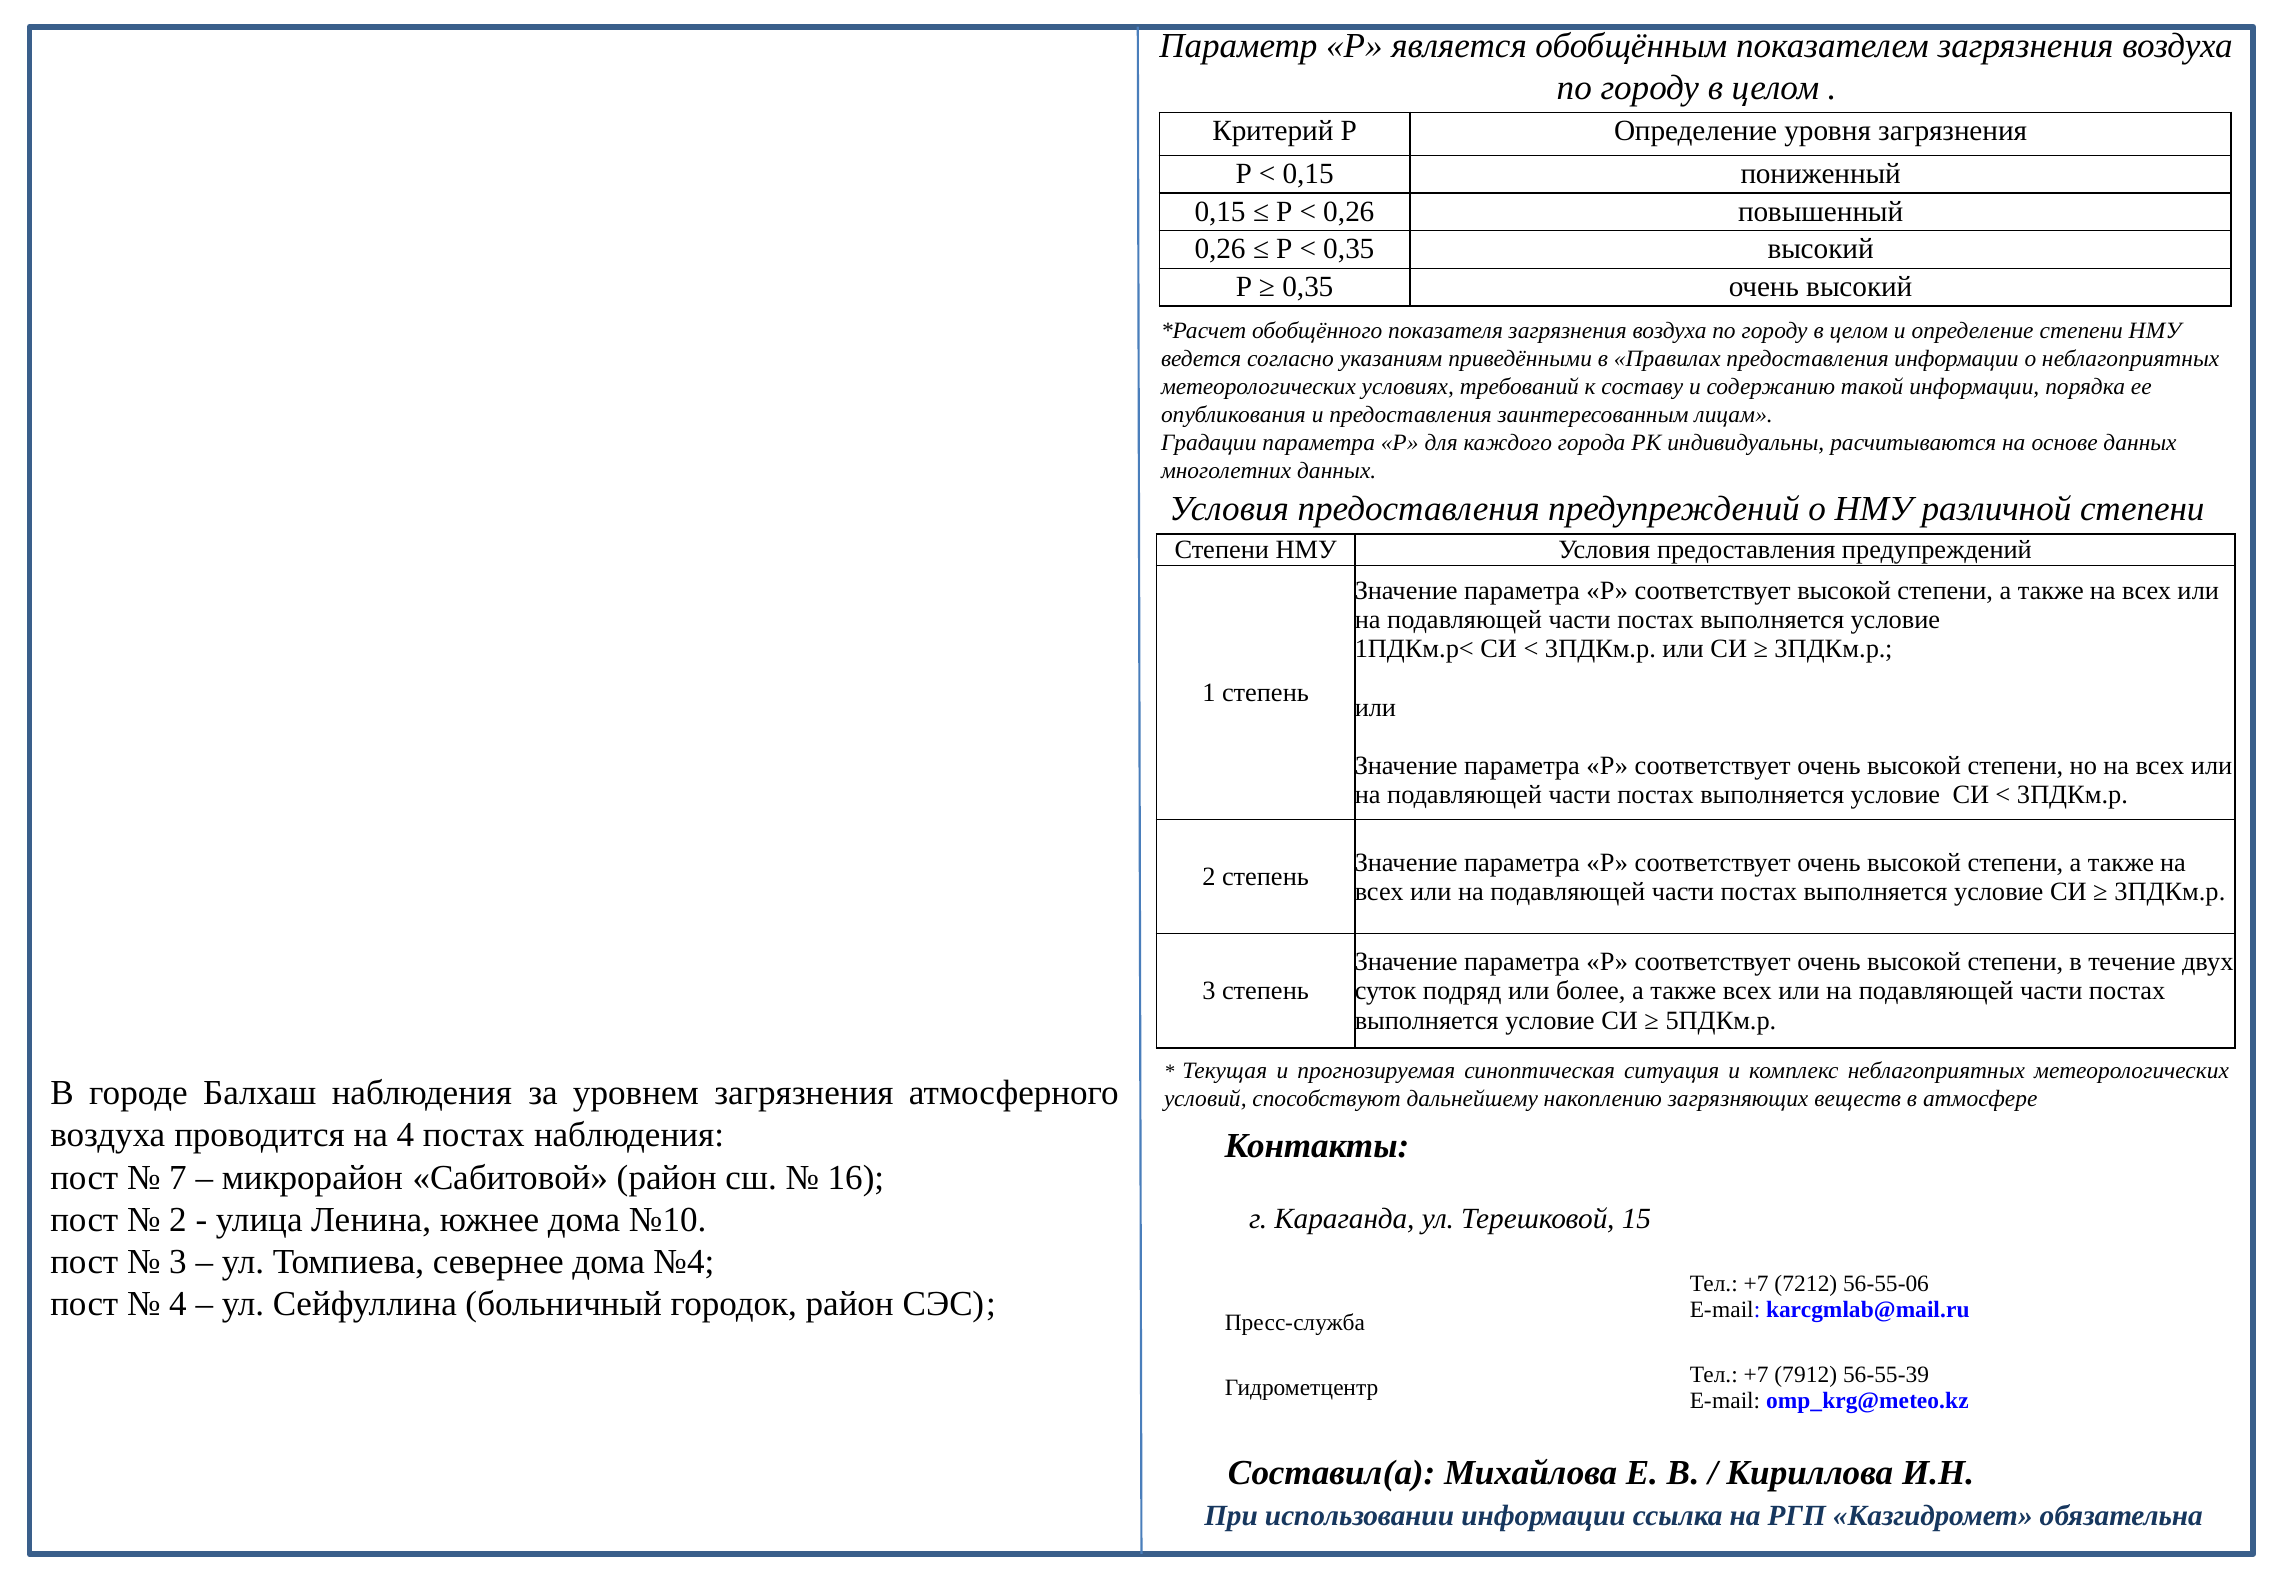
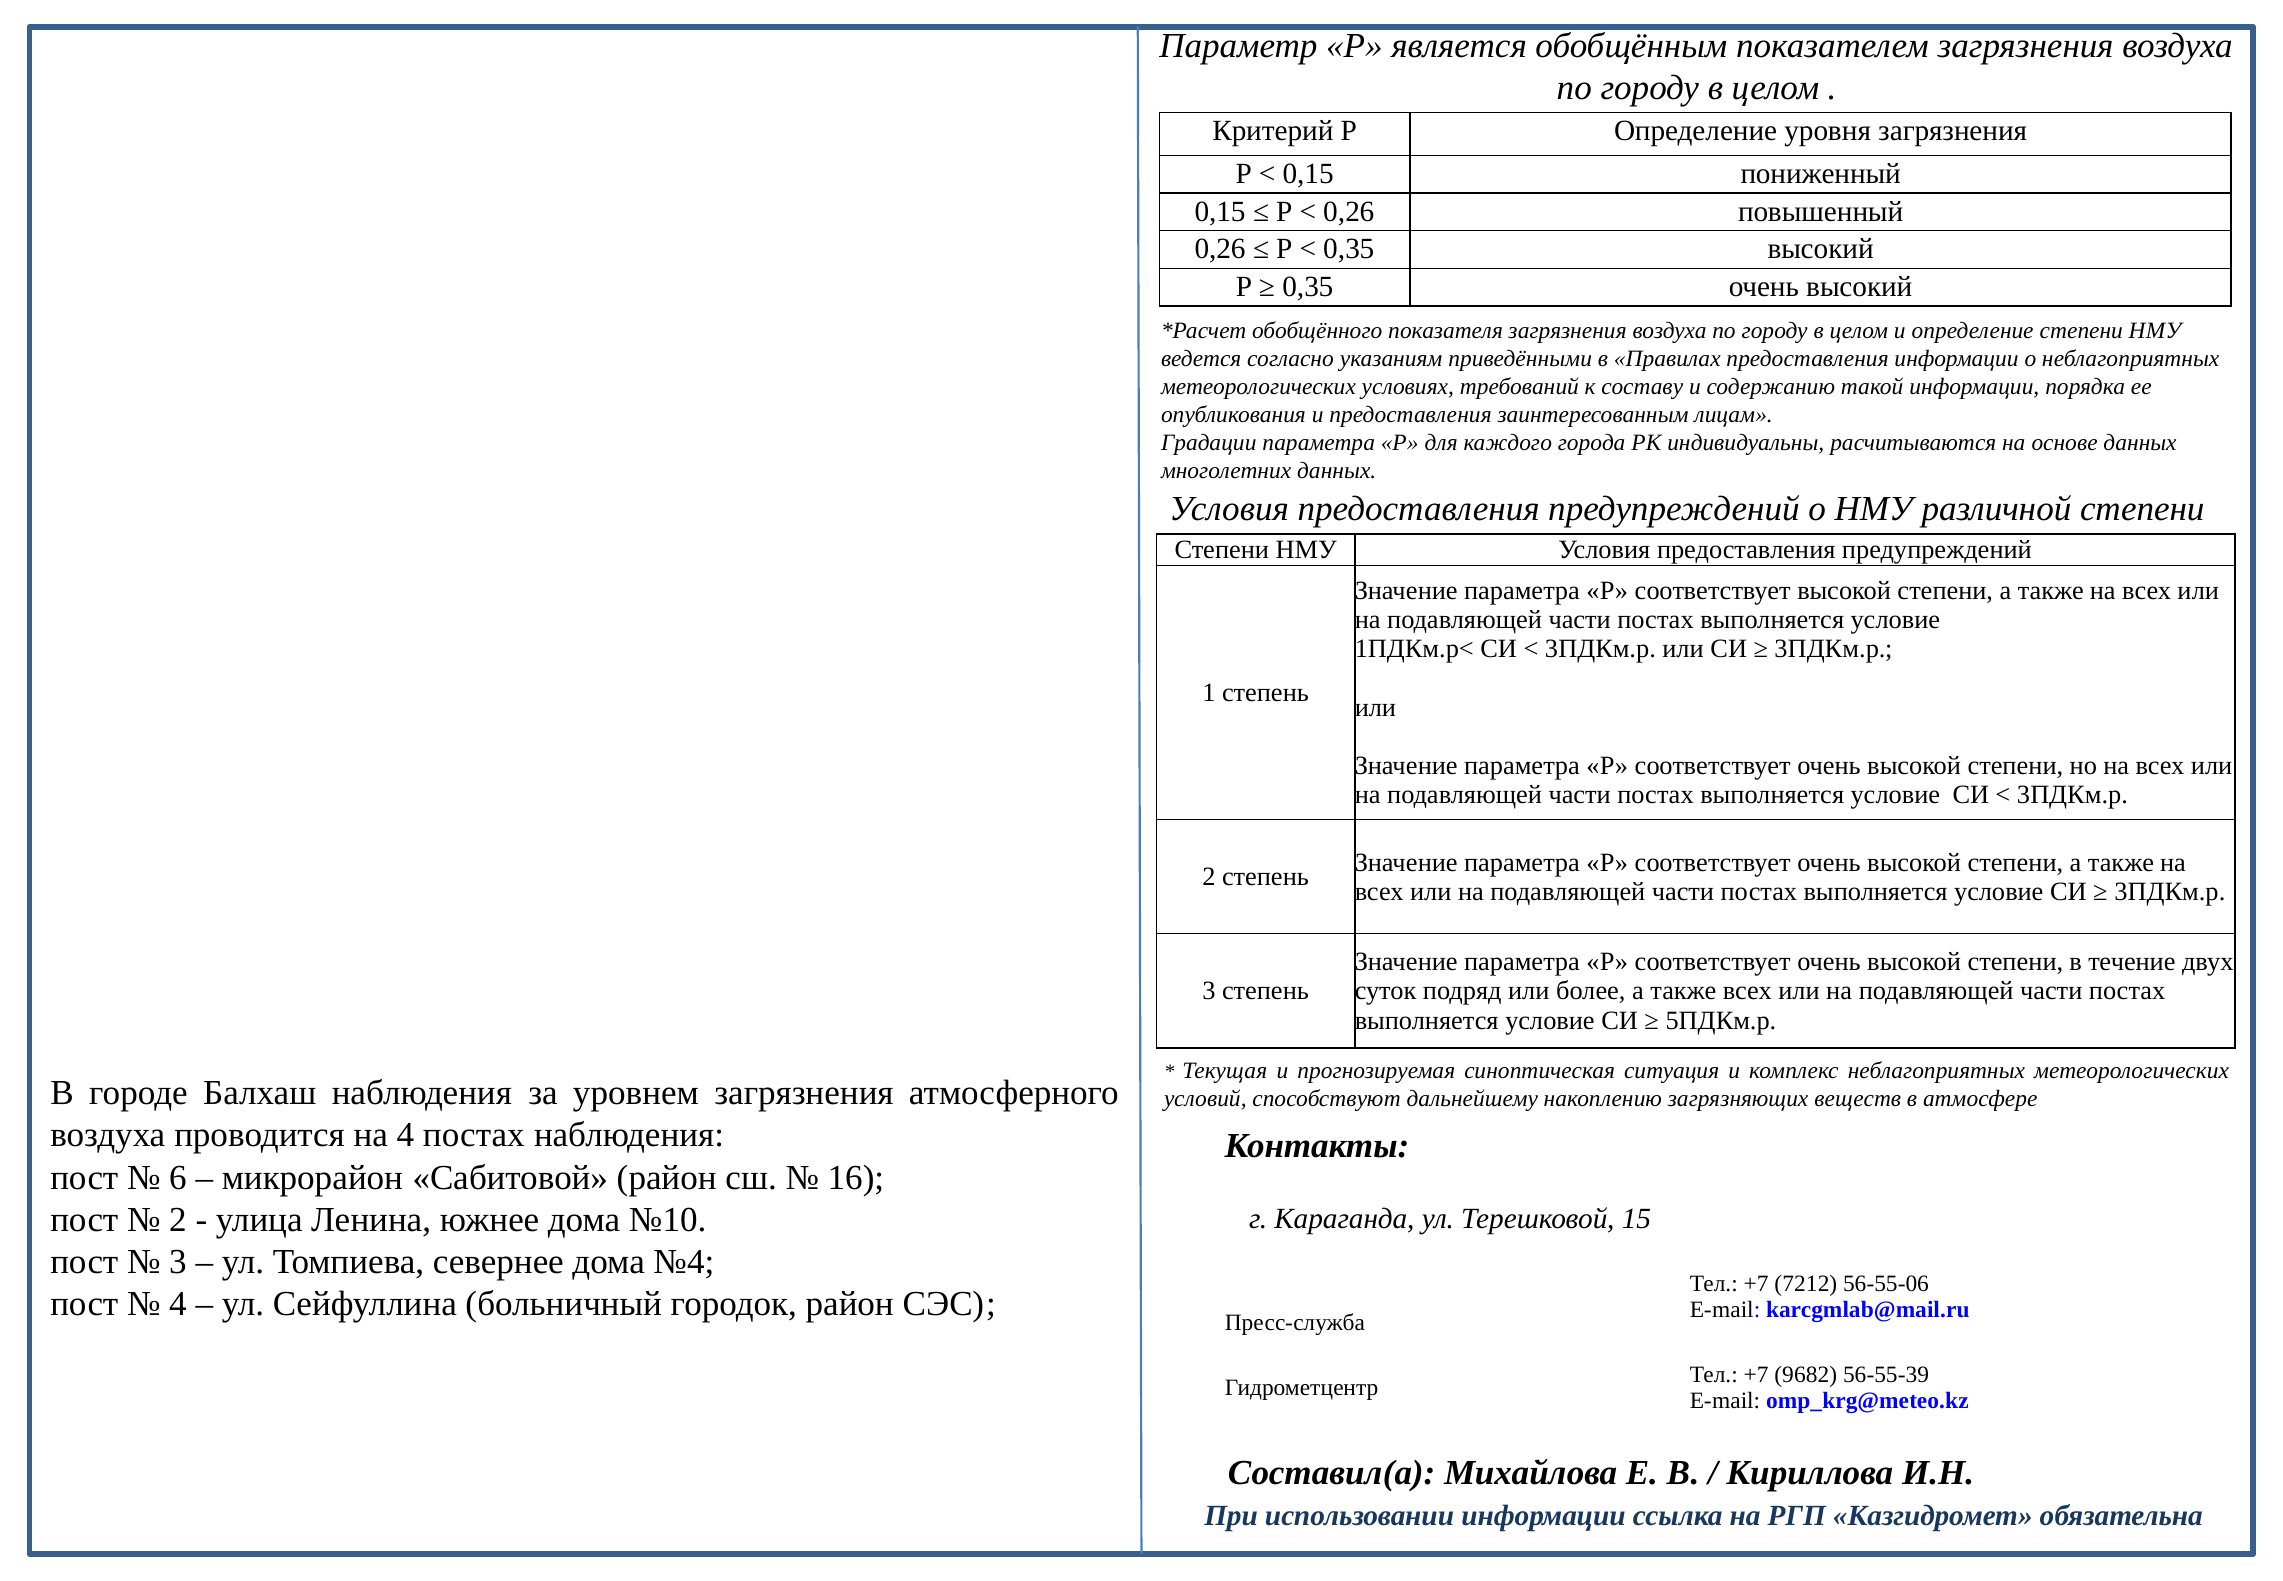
7: 7 -> 6
7912: 7912 -> 9682
